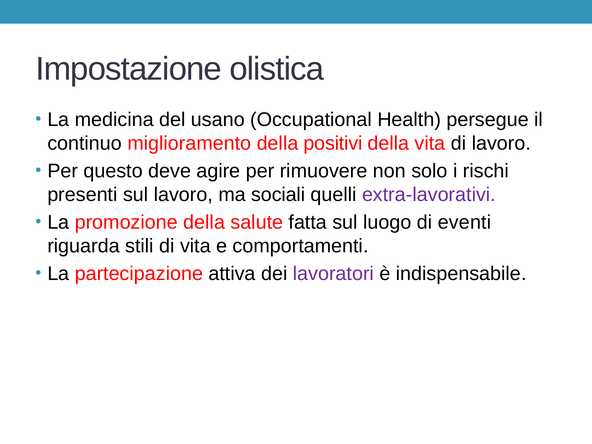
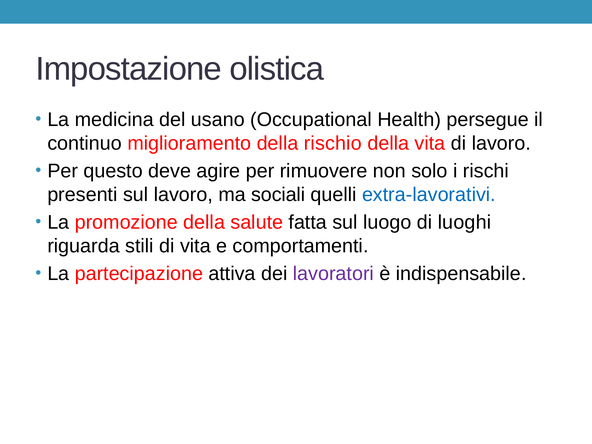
positivi: positivi -> rischio
extra-lavorativi colour: purple -> blue
eventi: eventi -> luoghi
